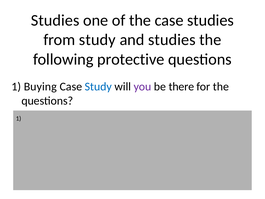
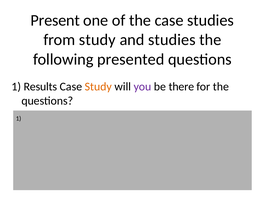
Studies at (55, 20): Studies -> Present
protective: protective -> presented
Buying: Buying -> Results
Study at (98, 87) colour: blue -> orange
